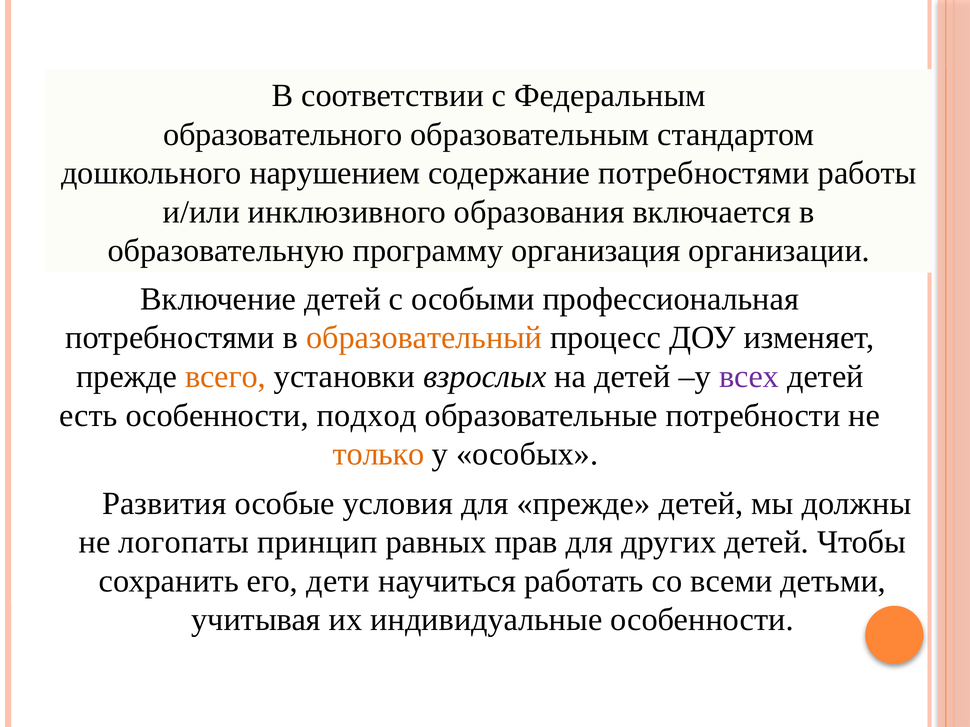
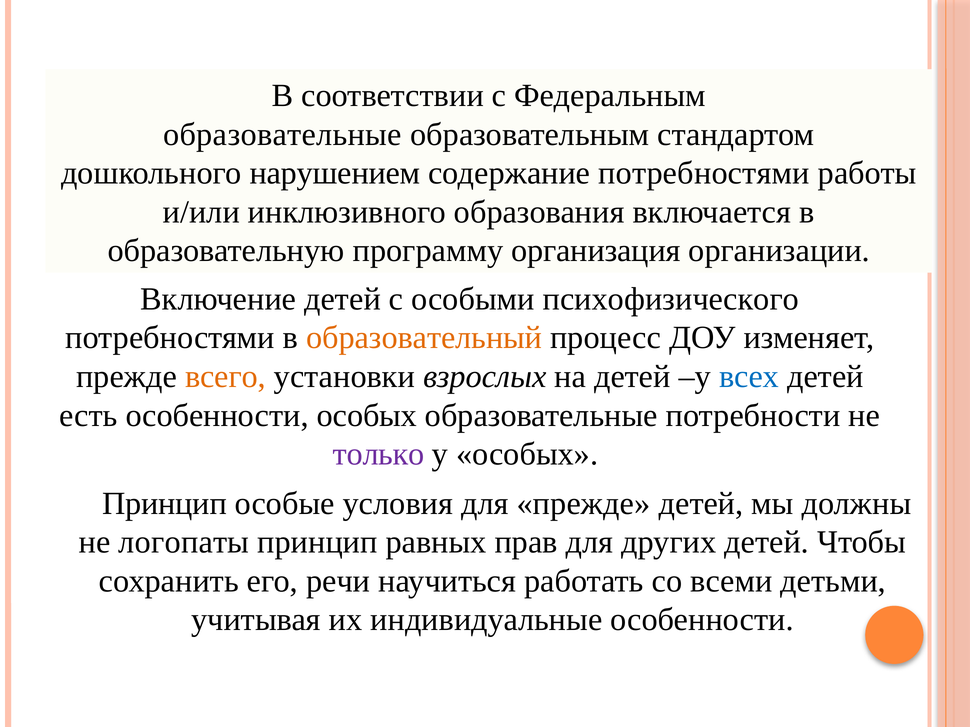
образовательного at (283, 134): образовательного -> образовательные
профессиональная: профессиональная -> психофизического
всех colour: purple -> blue
особенности подход: подход -> особых
только colour: orange -> purple
Развития at (164, 504): Развития -> Принцип
дети: дети -> речи
